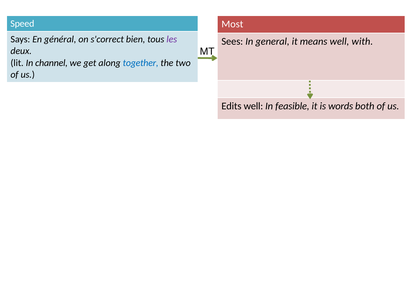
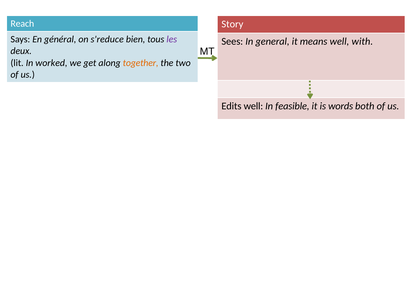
Speed: Speed -> Reach
Most: Most -> Story
s'correct: s'correct -> s'reduce
channel: channel -> worked
together colour: blue -> orange
